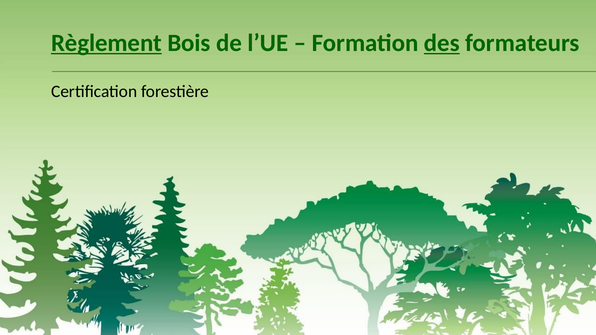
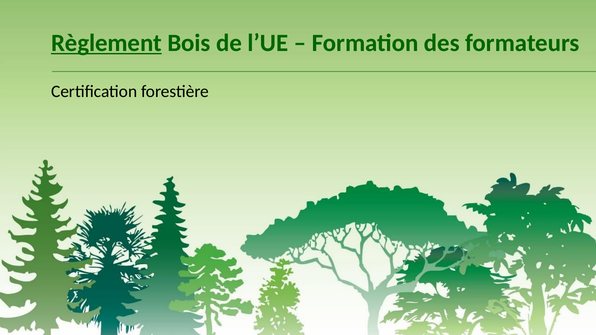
des underline: present -> none
